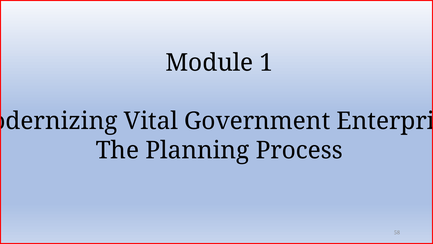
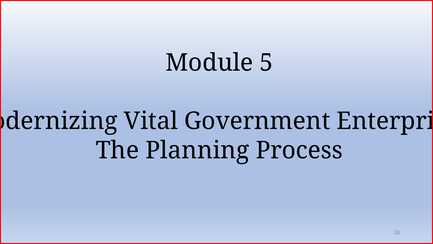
1: 1 -> 5
